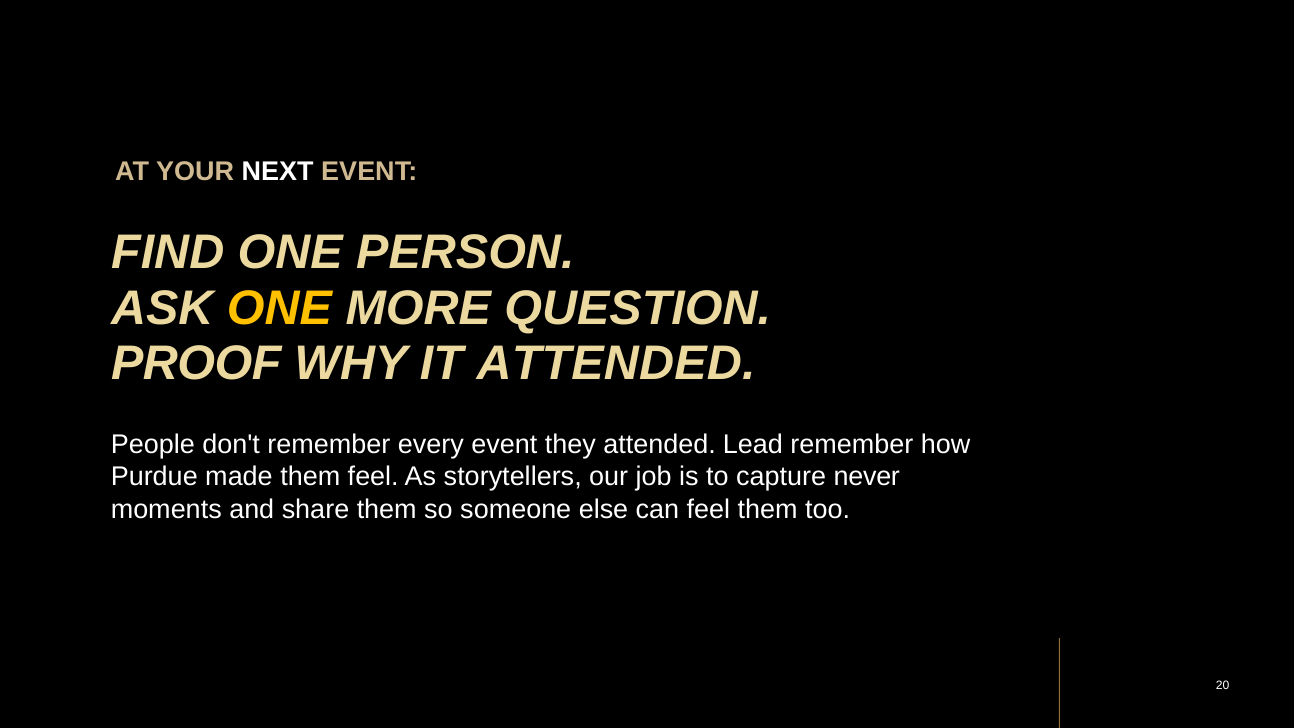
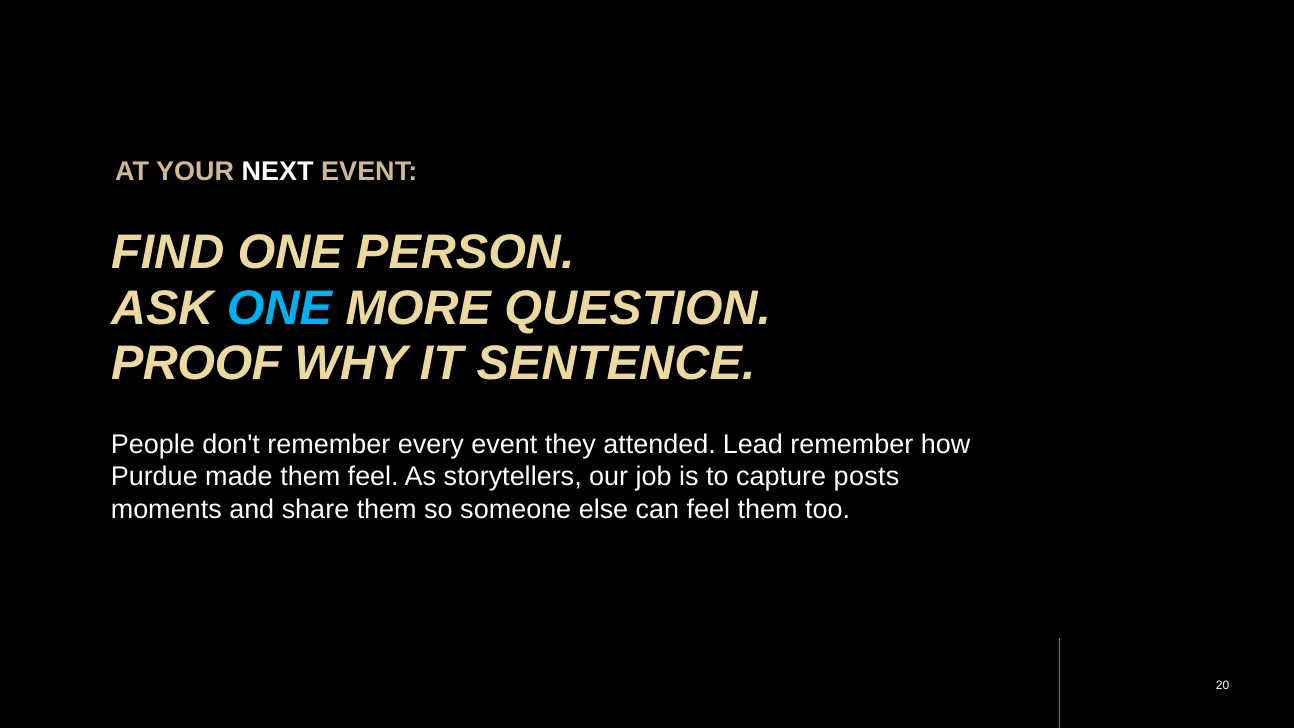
ONE at (279, 308) colour: yellow -> light blue
IT ATTENDED: ATTENDED -> SENTENCE
never: never -> posts
